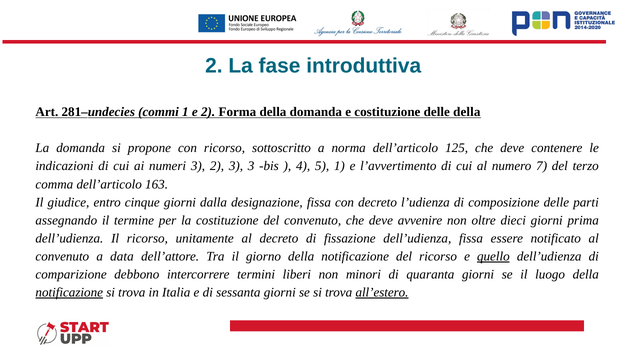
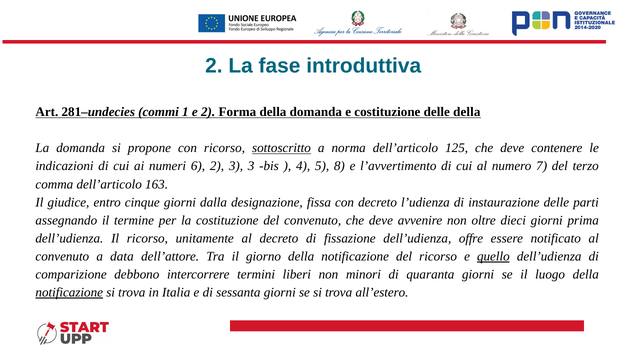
sottoscritto underline: none -> present
numeri 3: 3 -> 6
5 1: 1 -> 8
composizione: composizione -> instaurazione
dell’udienza fissa: fissa -> offre
all’estero underline: present -> none
